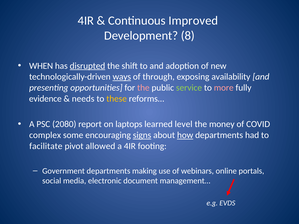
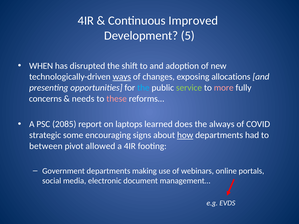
8: 8 -> 5
disrupted underline: present -> none
through: through -> changes
availability: availability -> allocations
the at (143, 88) colour: pink -> light blue
evidence: evidence -> concerns
these colour: yellow -> pink
2080: 2080 -> 2085
level: level -> does
money: money -> always
complex: complex -> strategic
signs underline: present -> none
facilitate: facilitate -> between
